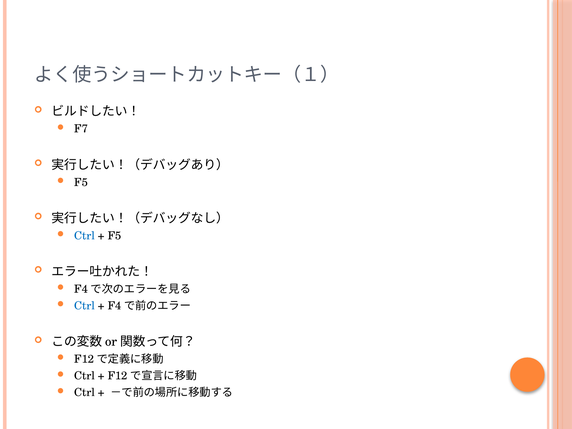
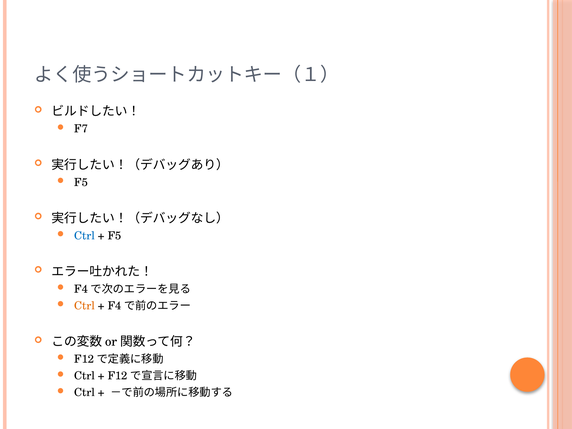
Ctrl at (85, 306) colour: blue -> orange
